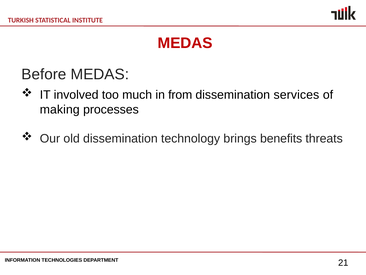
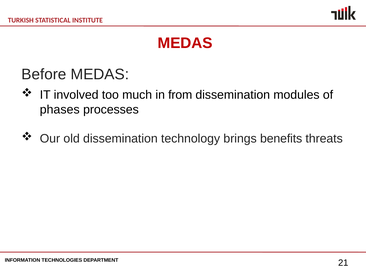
services: services -> modules
making: making -> phases
